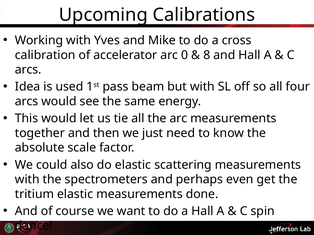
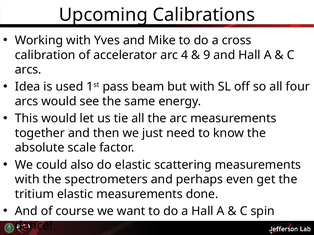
0: 0 -> 4
8: 8 -> 9
